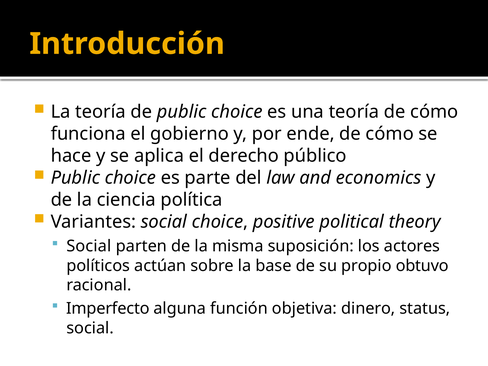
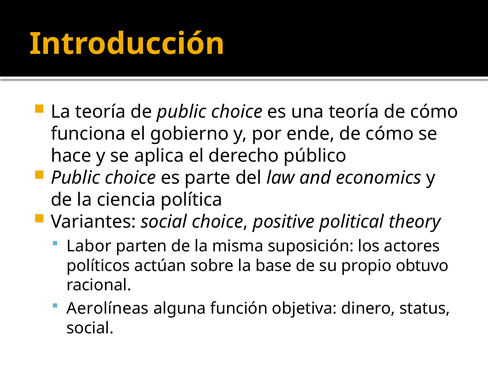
Social at (89, 246): Social -> Labor
Imperfecto: Imperfecto -> Aerolíneas
